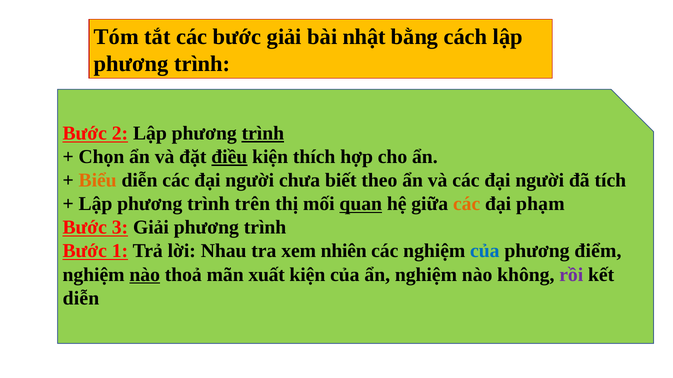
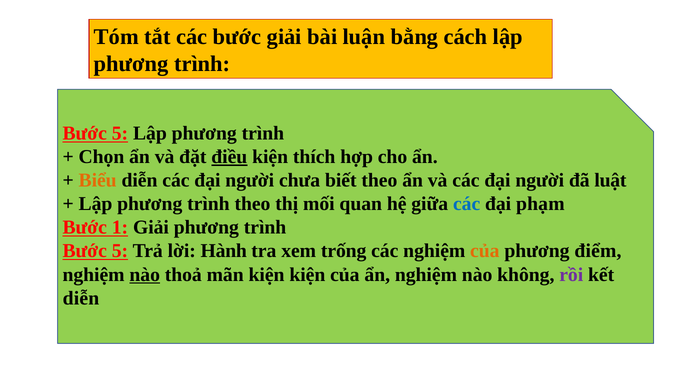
nhật: nhật -> luận
2 at (120, 134): 2 -> 5
trình at (263, 134) underline: present -> none
tích: tích -> luật
trình trên: trên -> theo
quan underline: present -> none
các at (467, 204) colour: orange -> blue
3: 3 -> 1
1 at (120, 251): 1 -> 5
Nhau: Nhau -> Hành
nhiên: nhiên -> trống
của at (485, 251) colour: blue -> orange
mãn xuất: xuất -> kiện
